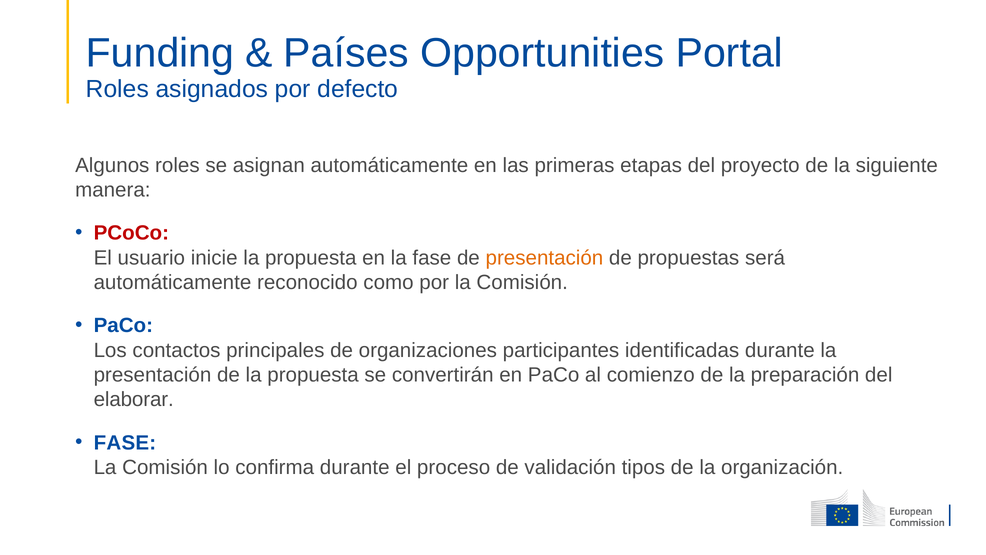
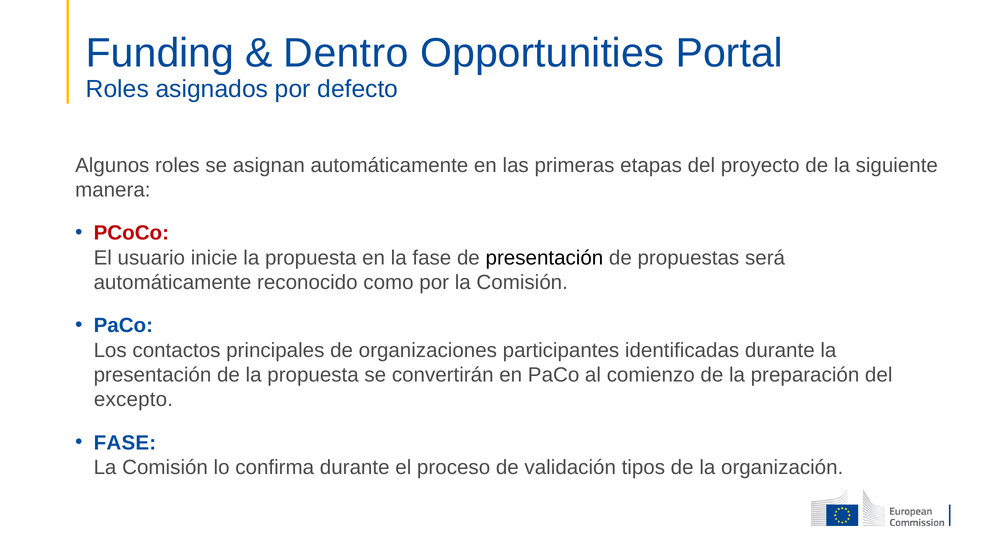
Países: Países -> Dentro
presentación at (544, 258) colour: orange -> black
elaborar: elaborar -> excepto
